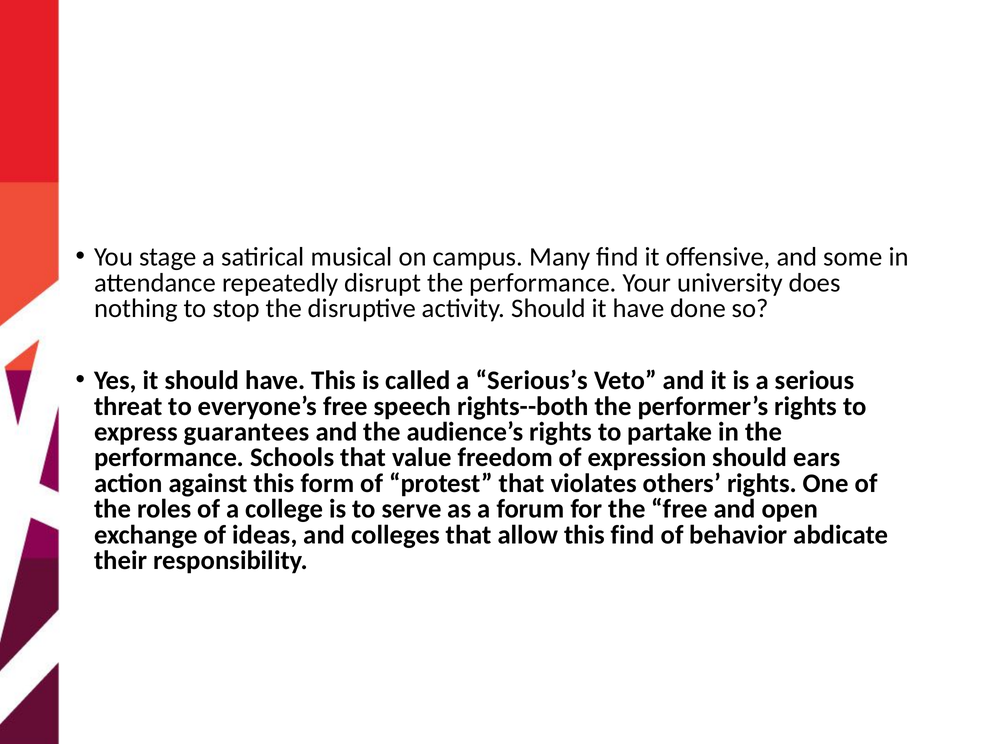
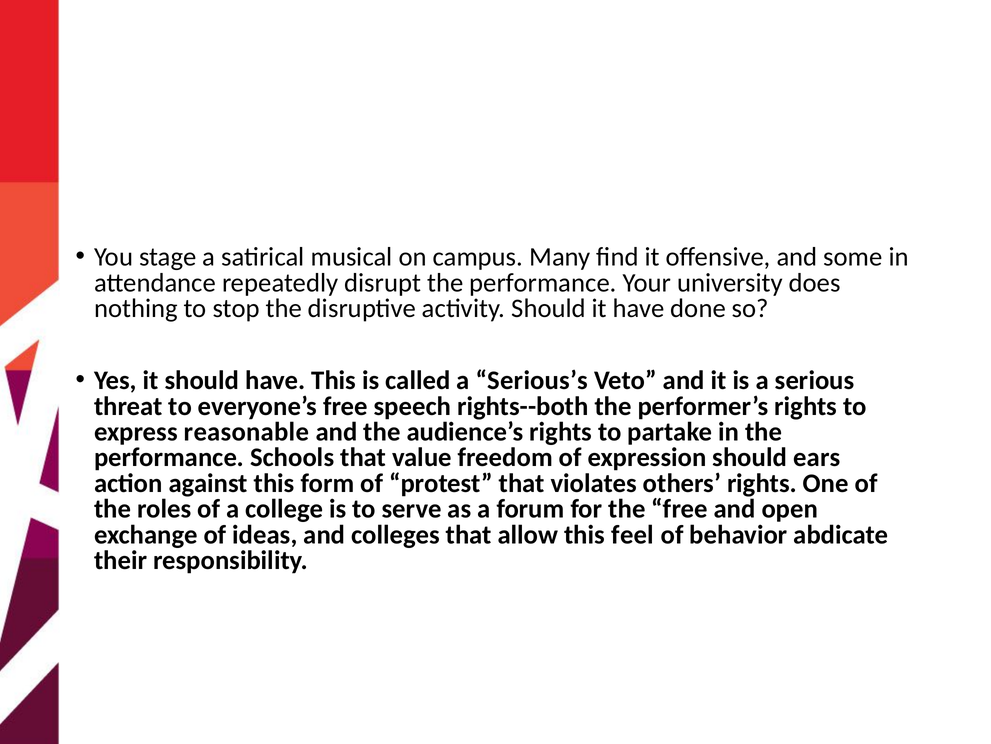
guarantees: guarantees -> reasonable
this find: find -> feel
